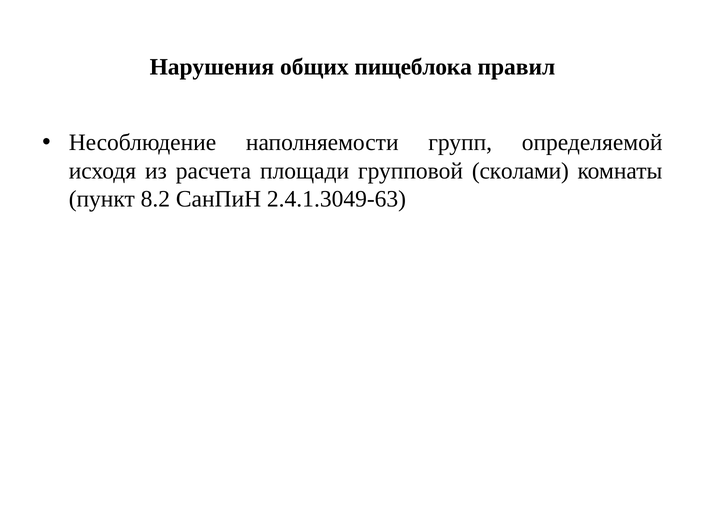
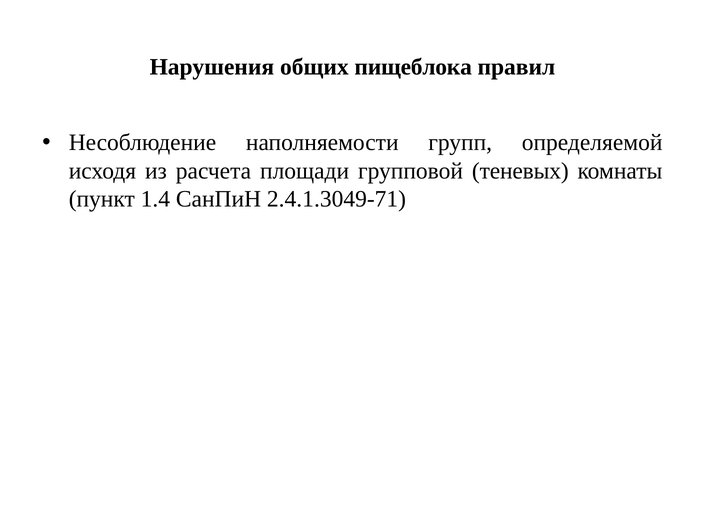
сколами: сколами -> теневых
8.2: 8.2 -> 1.4
2.4.1.3049-63: 2.4.1.3049-63 -> 2.4.1.3049-71
